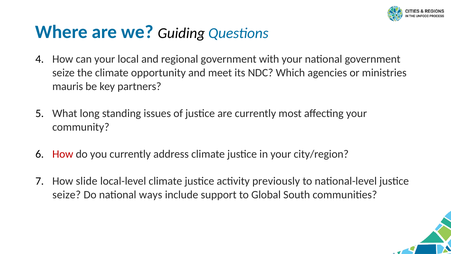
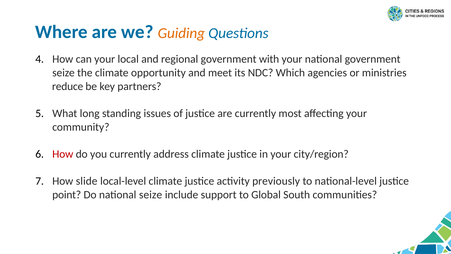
Guiding colour: black -> orange
mauris: mauris -> reduce
seize at (67, 194): seize -> point
national ways: ways -> seize
